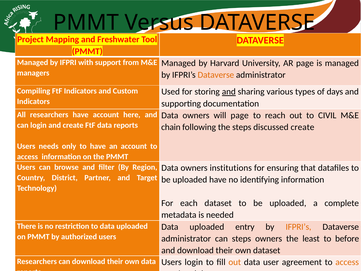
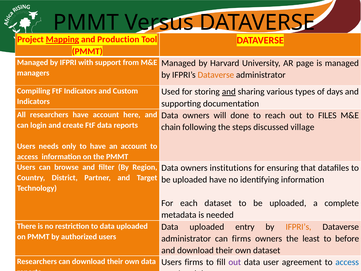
Mapping underline: none -> present
Freshwater: Freshwater -> Production
will page: page -> done
CIVIL: CIVIL -> FILES
discussed create: create -> village
can steps: steps -> firms
Users login: login -> firms
out at (235, 262) colour: orange -> purple
access at (347, 262) colour: orange -> blue
